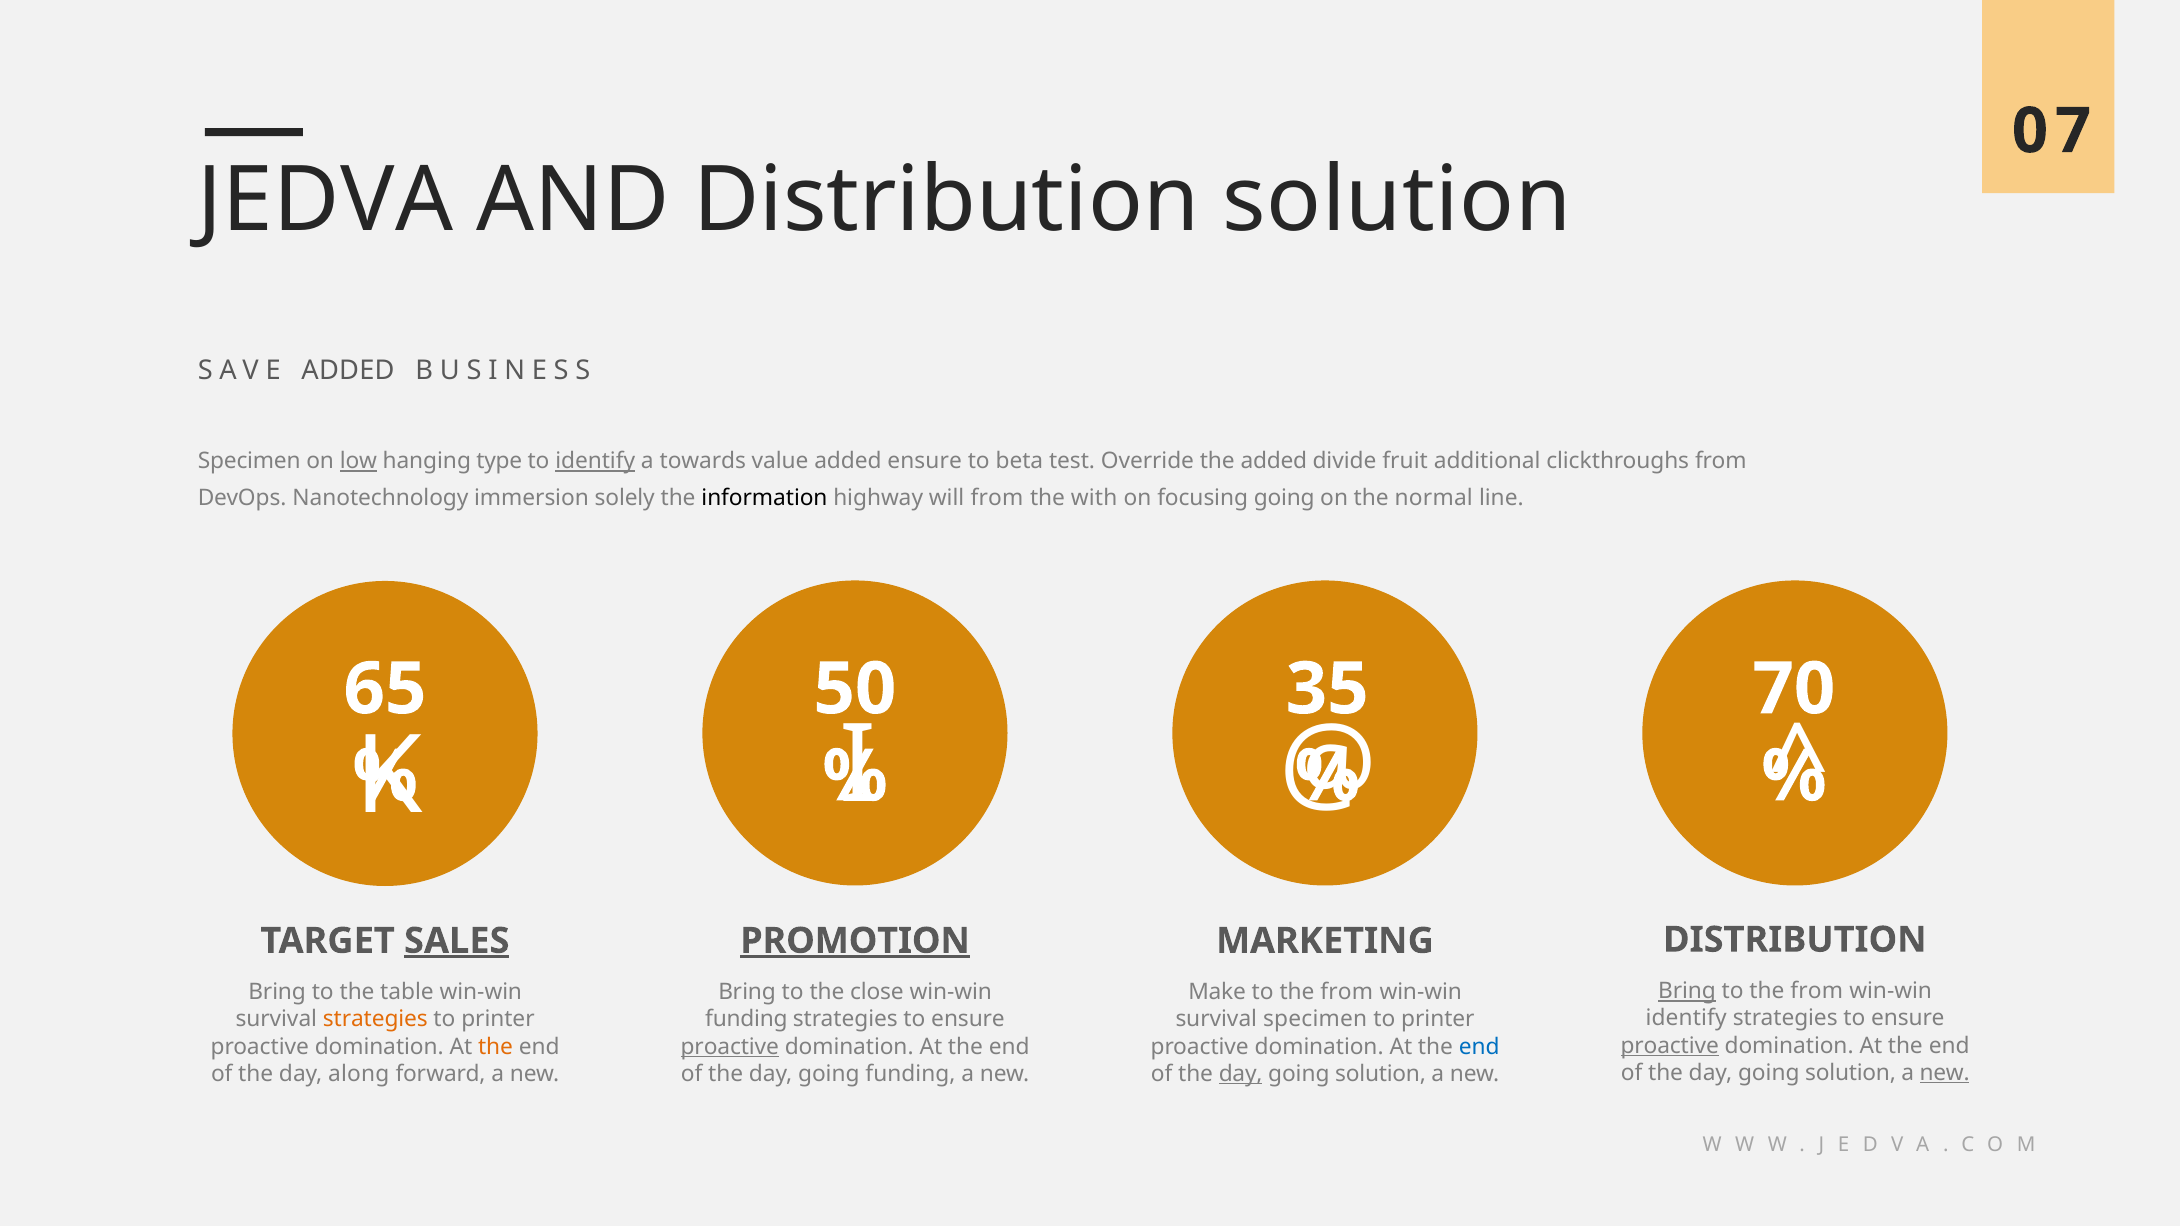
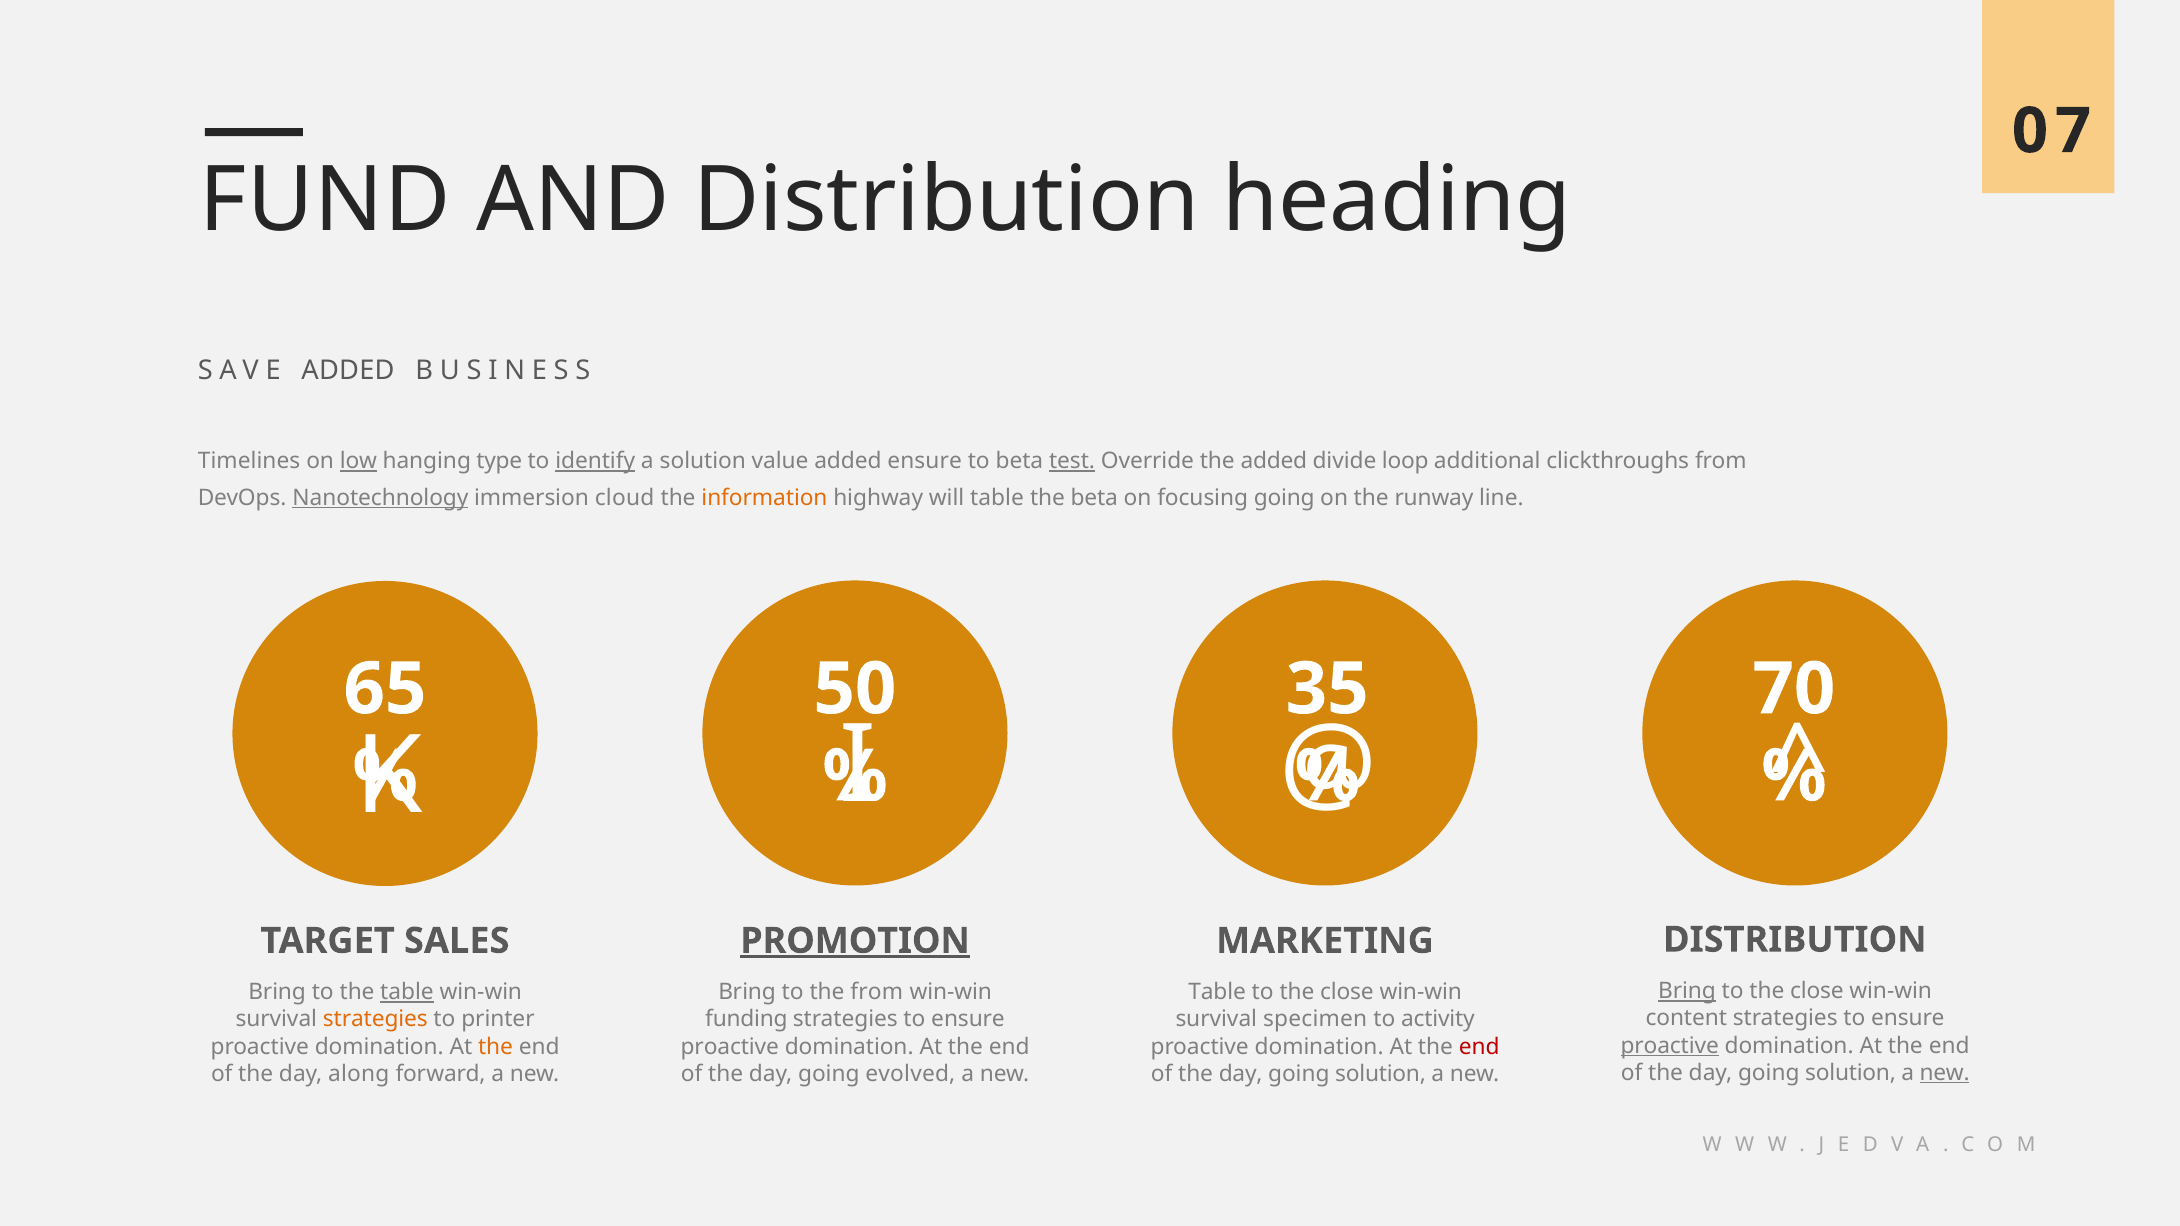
JEDVA: JEDVA -> FUND
Distribution solution: solution -> heading
Specimen at (249, 461): Specimen -> Timelines
a towards: towards -> solution
test underline: none -> present
fruit: fruit -> loop
Nanotechnology underline: none -> present
solely: solely -> cloud
information colour: black -> orange
will from: from -> table
the with: with -> beta
normal: normal -> runway
SALES underline: present -> none
from at (1817, 991): from -> close
table at (407, 992) underline: none -> present
the close: close -> from
Make at (1217, 992): Make -> Table
from at (1347, 992): from -> close
identify at (1686, 1019): identify -> content
printer at (1438, 1020): printer -> activity
proactive at (730, 1047) underline: present -> none
end at (1479, 1047) colour: blue -> red
going funding: funding -> evolved
day at (1241, 1074) underline: present -> none
